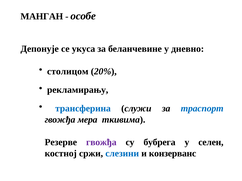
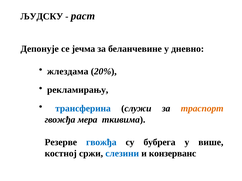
МАНГАН: МАНГАН -> ЉУДСКУ
особе: особе -> раст
укуса: укуса -> јечма
столицом: столицом -> жлездама
траспорт colour: blue -> orange
гвожђа at (101, 143) colour: purple -> blue
селен: селен -> више
